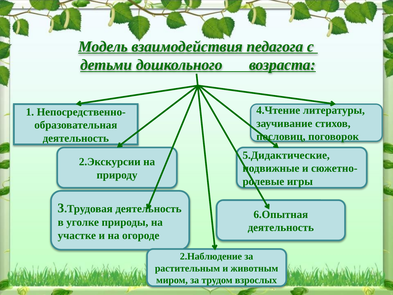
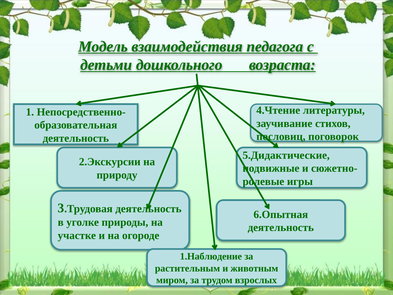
2.Наблюдение: 2.Наблюдение -> 1.Наблюдение
